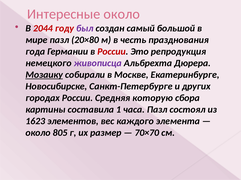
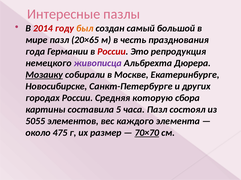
Интересные около: около -> пазлы
2044: 2044 -> 2014
был colour: purple -> orange
20×80: 20×80 -> 20×65
1: 1 -> 5
1623: 1623 -> 5055
805: 805 -> 475
70×70 underline: none -> present
